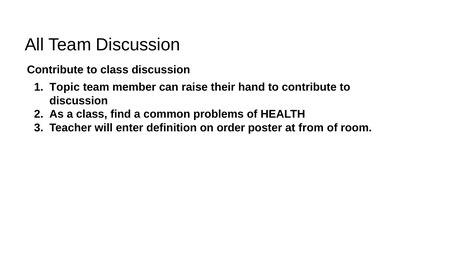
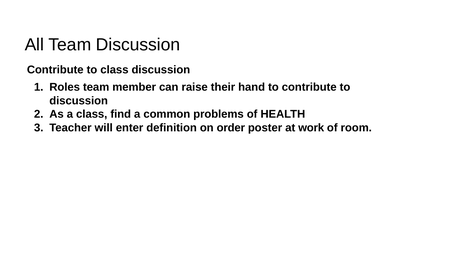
Topic: Topic -> Roles
from: from -> work
